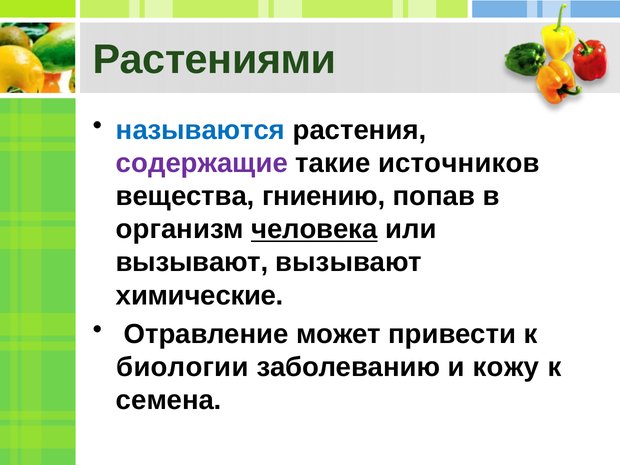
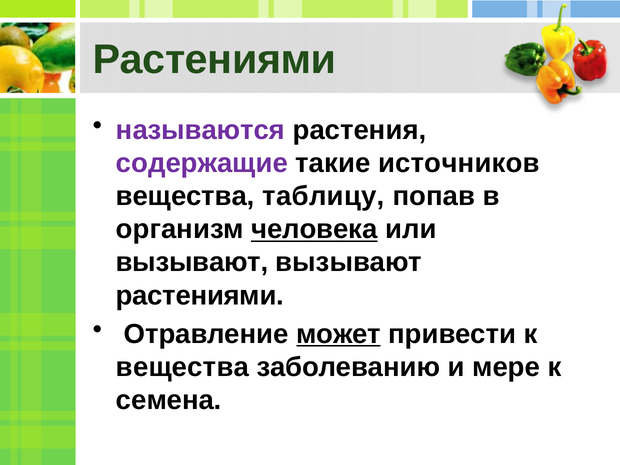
называются colour: blue -> purple
гниению: гниению -> таблицу
химические at (200, 295): химические -> растениями
может underline: none -> present
биологии at (182, 367): биологии -> вещества
кожу: кожу -> мере
